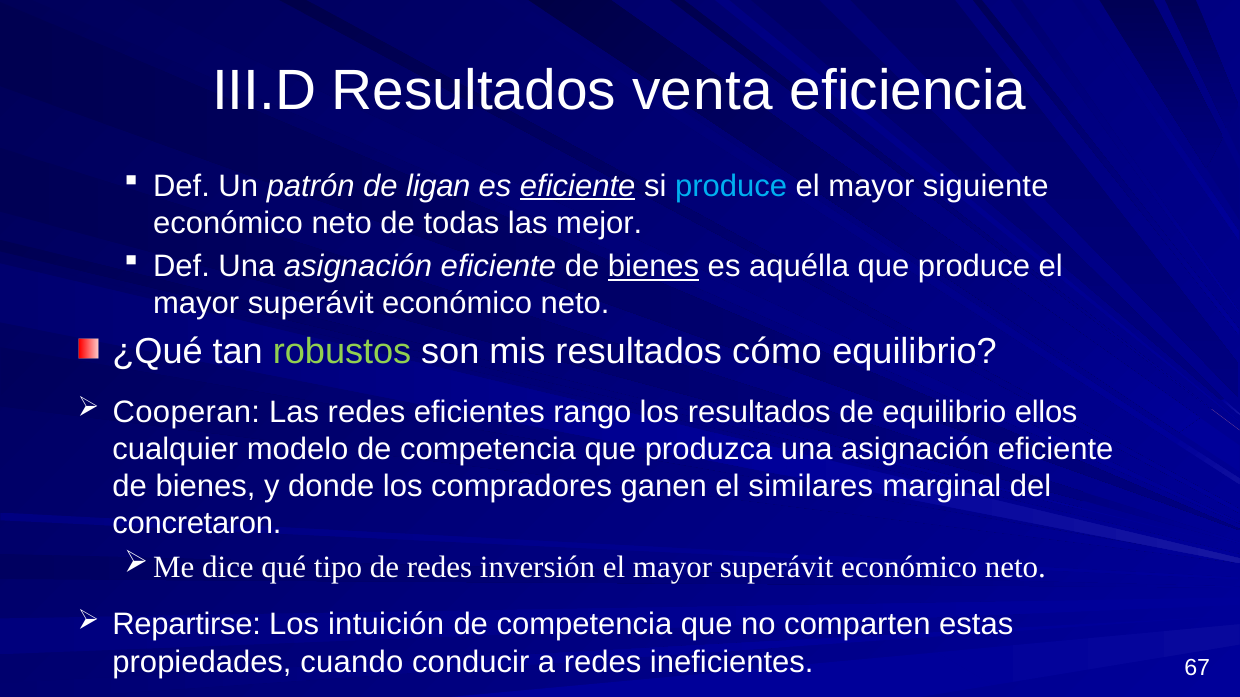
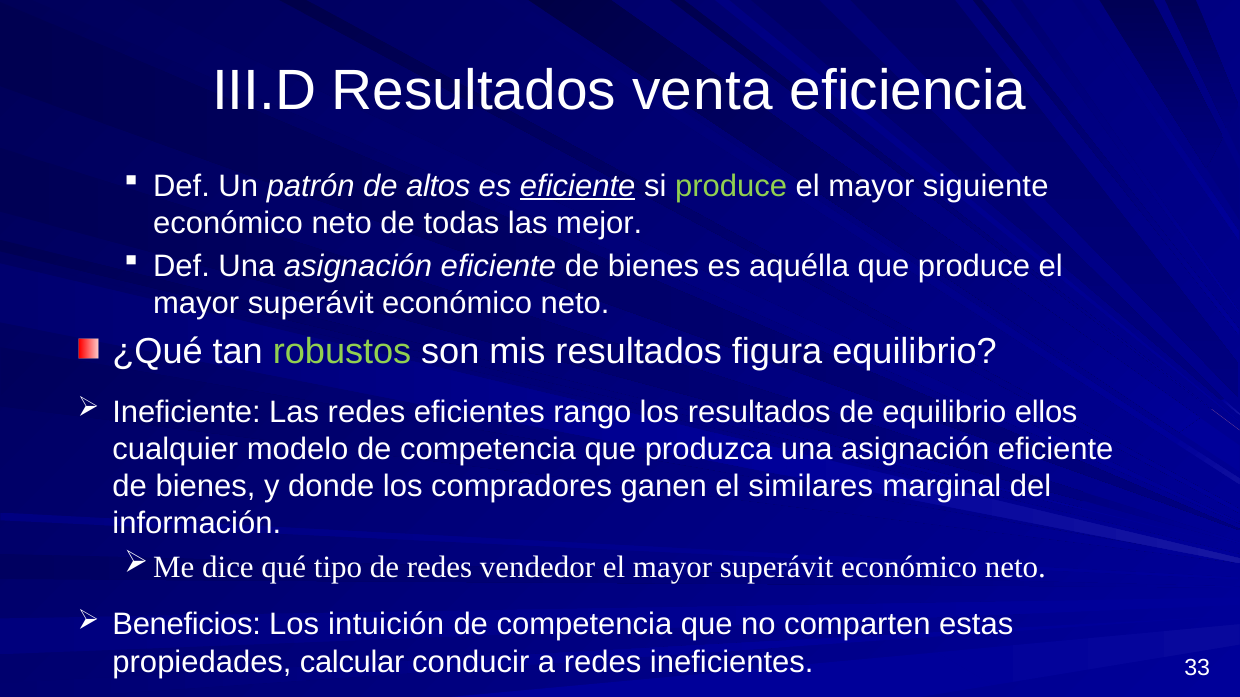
ligan: ligan -> altos
produce at (731, 186) colour: light blue -> light green
bienes at (654, 267) underline: present -> none
cómo: cómo -> figura
Cooperan: Cooperan -> Ineficiente
concretaron: concretaron -> información
inversión: inversión -> vendedor
Repartirse: Repartirse -> Beneficios
cuando: cuando -> calcular
67: 67 -> 33
